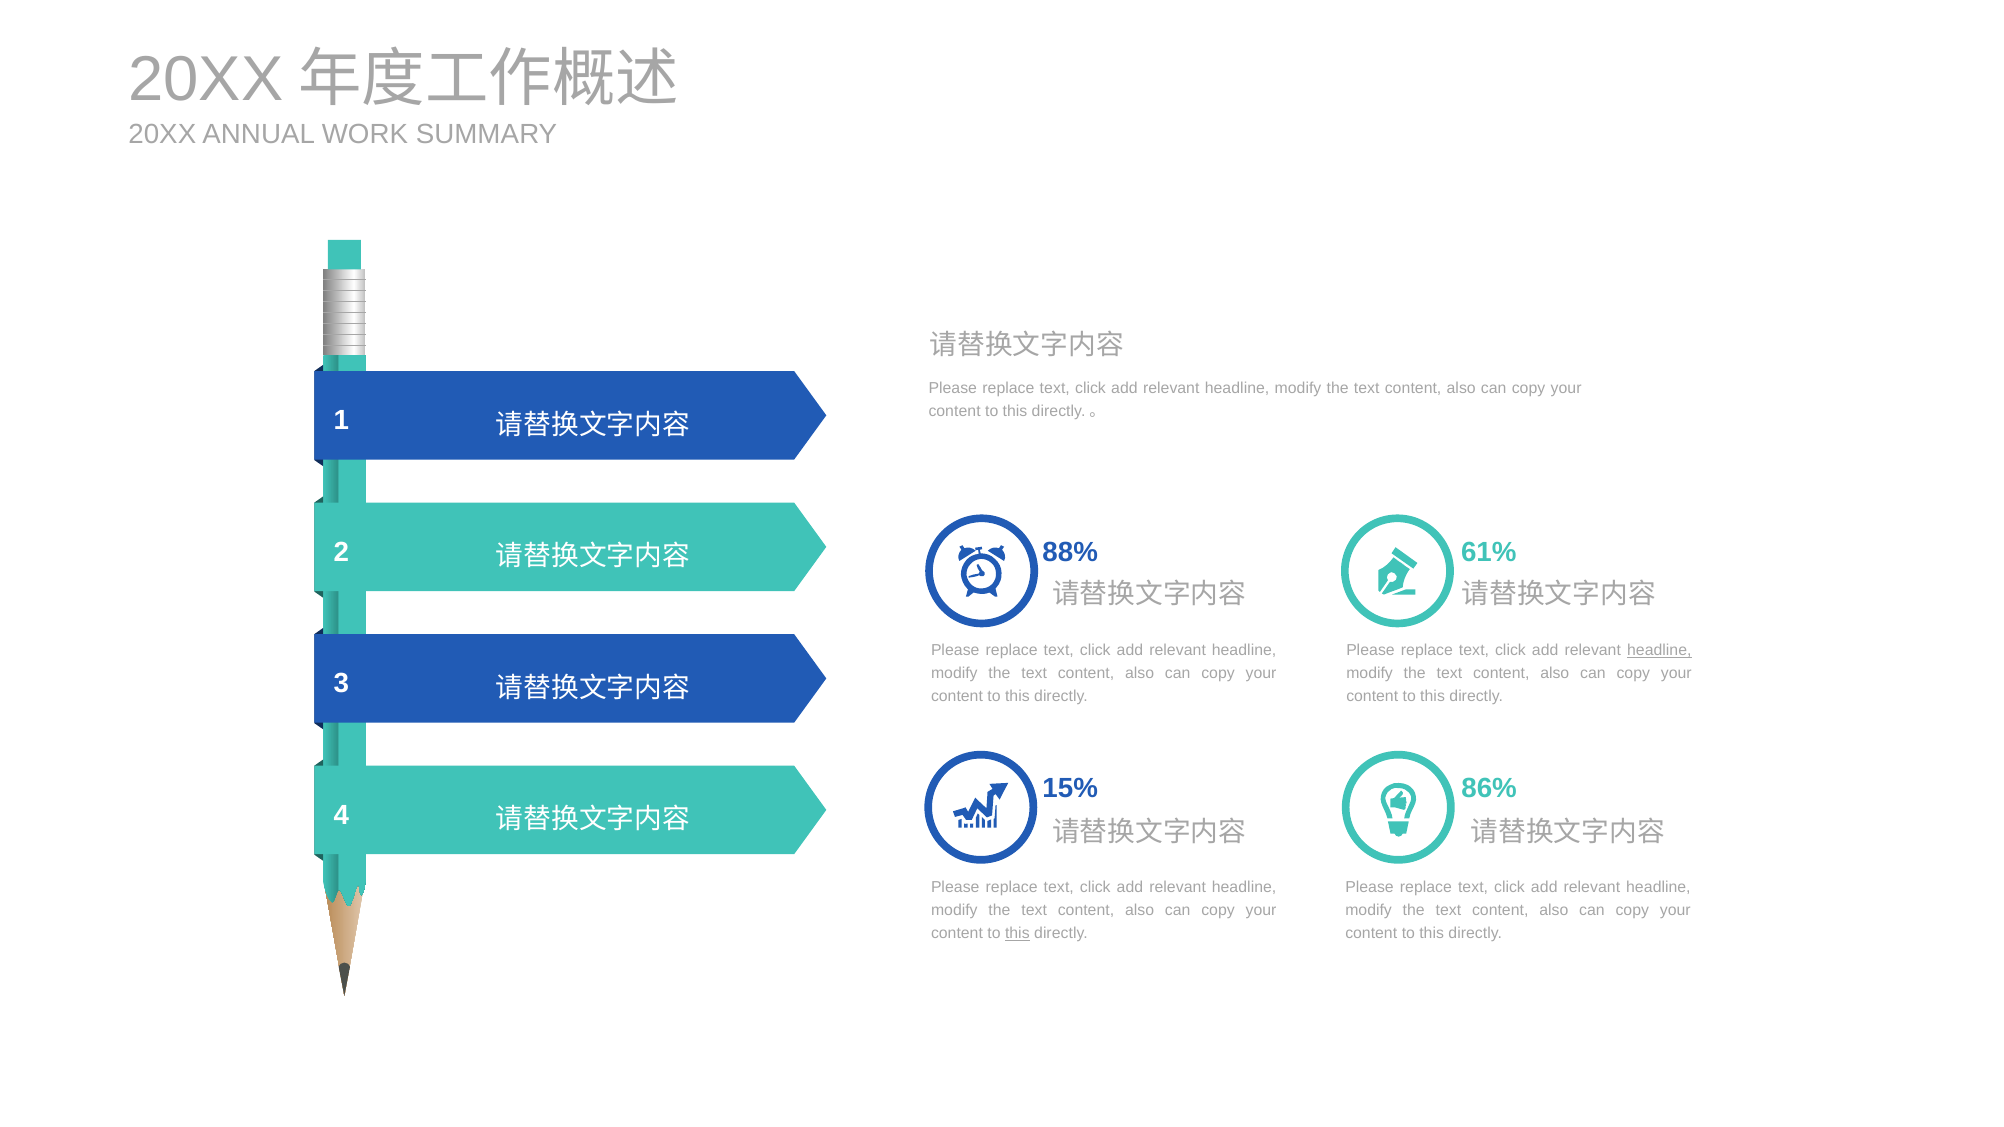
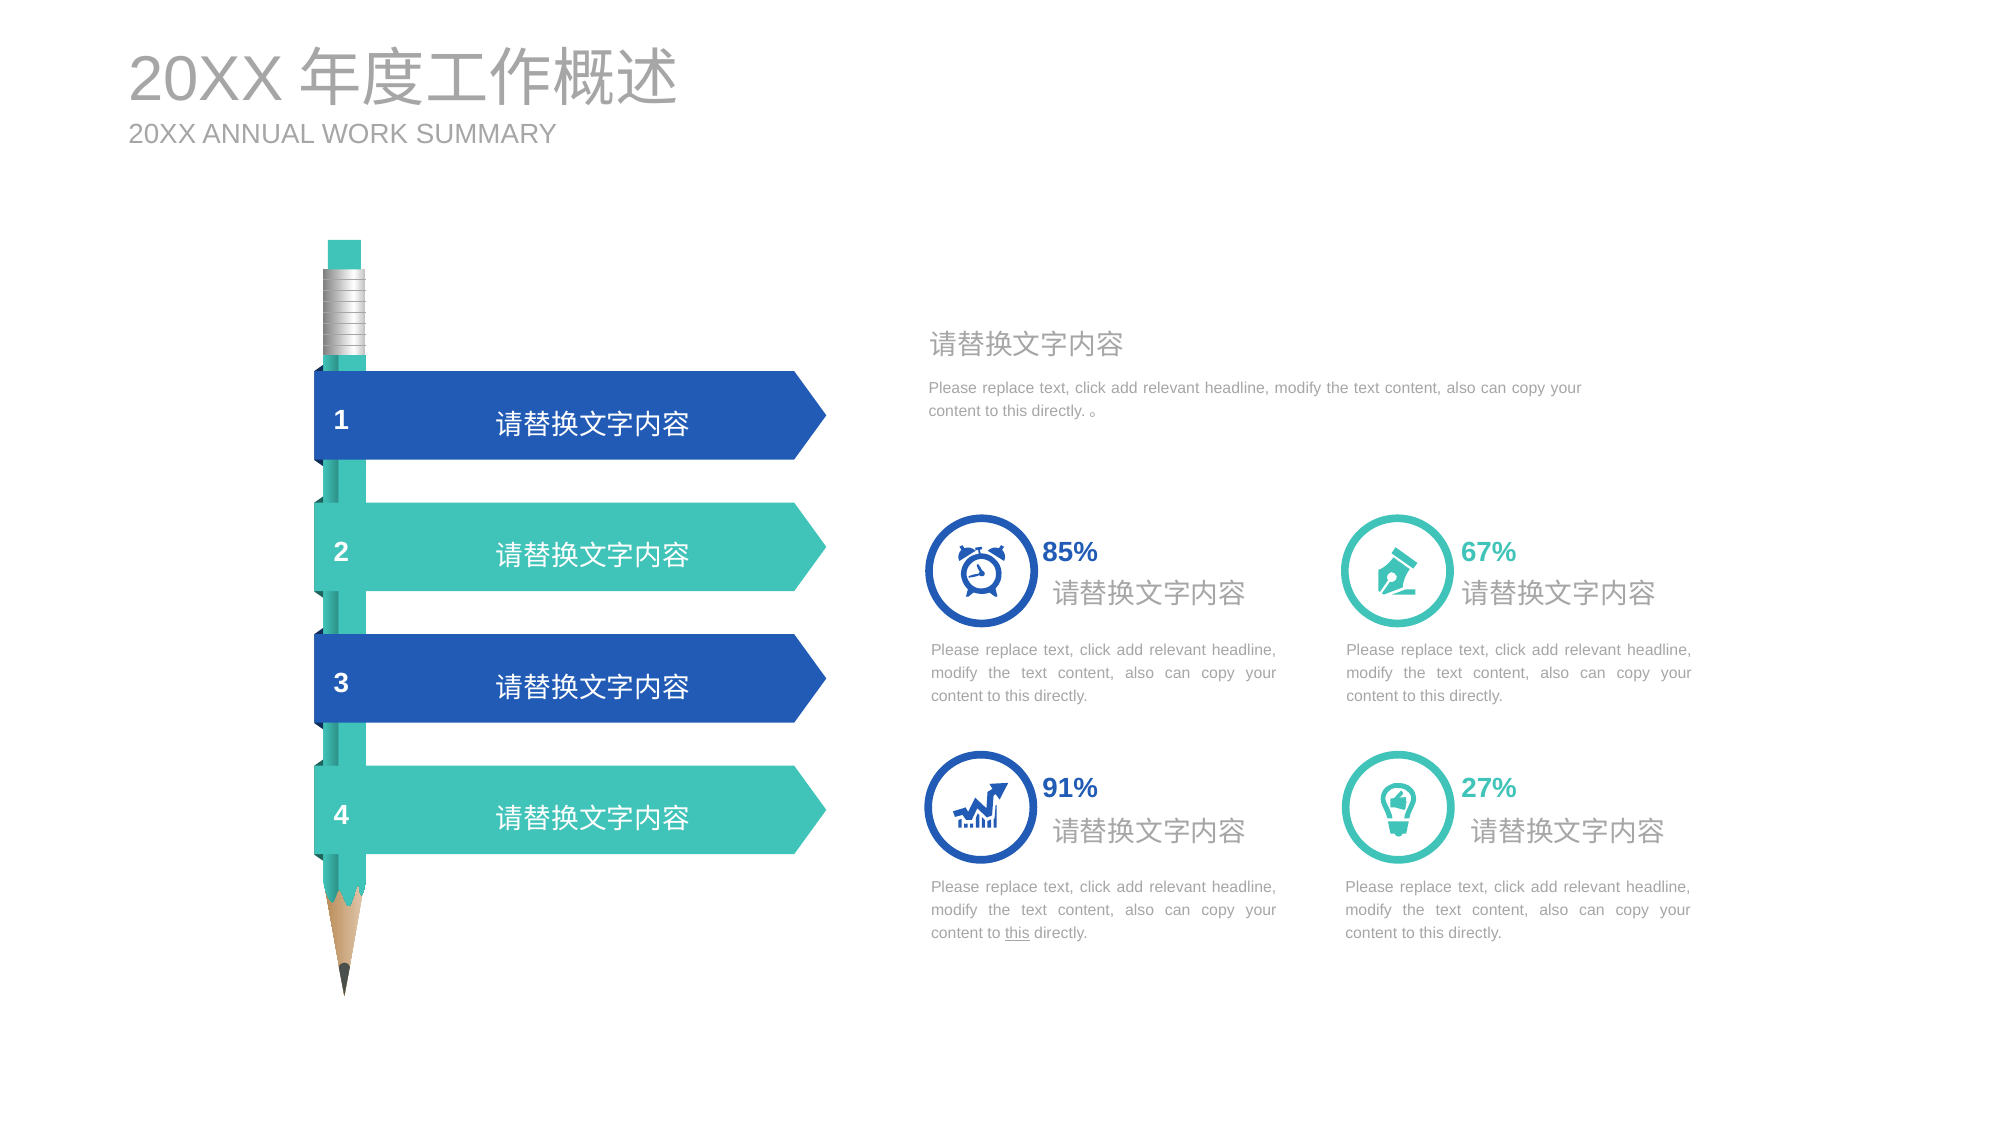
88%: 88% -> 85%
61%: 61% -> 67%
headline at (1659, 650) underline: present -> none
15%: 15% -> 91%
86%: 86% -> 27%
